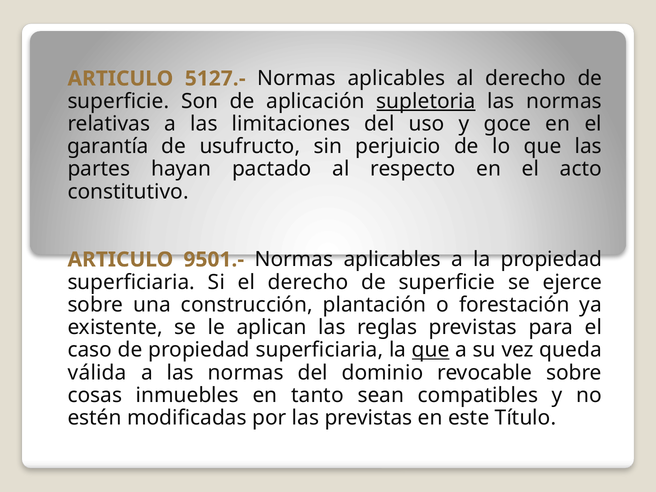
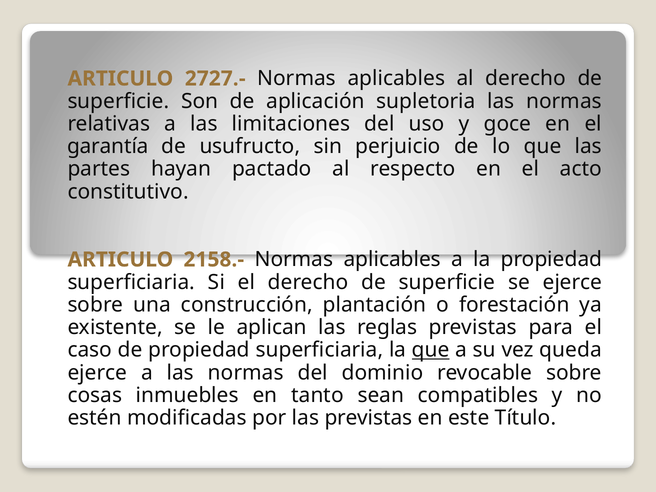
5127.-: 5127.- -> 2727.-
supletoria underline: present -> none
9501.-: 9501.- -> 2158.-
válida at (97, 373): válida -> ejerce
